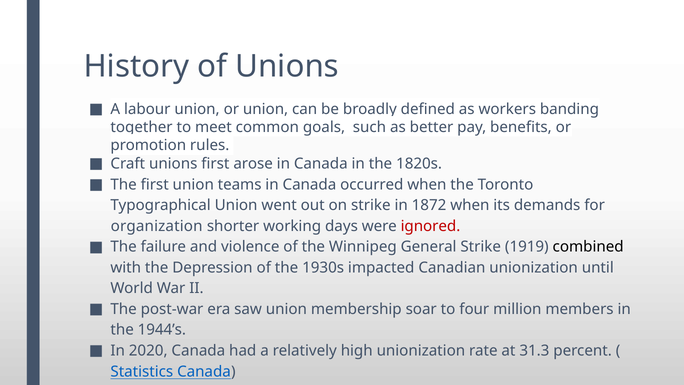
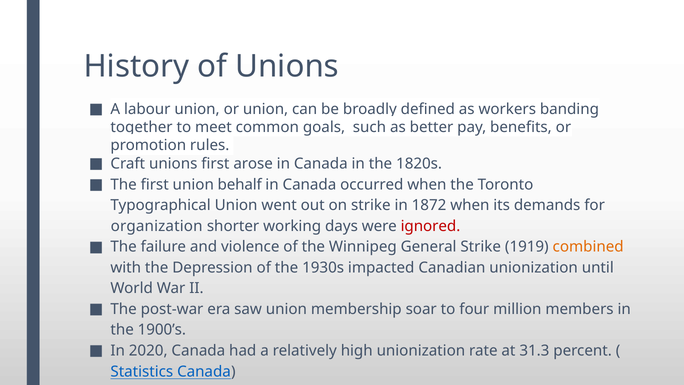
teams: teams -> behalf
combined colour: black -> orange
1944’s: 1944’s -> 1900’s
